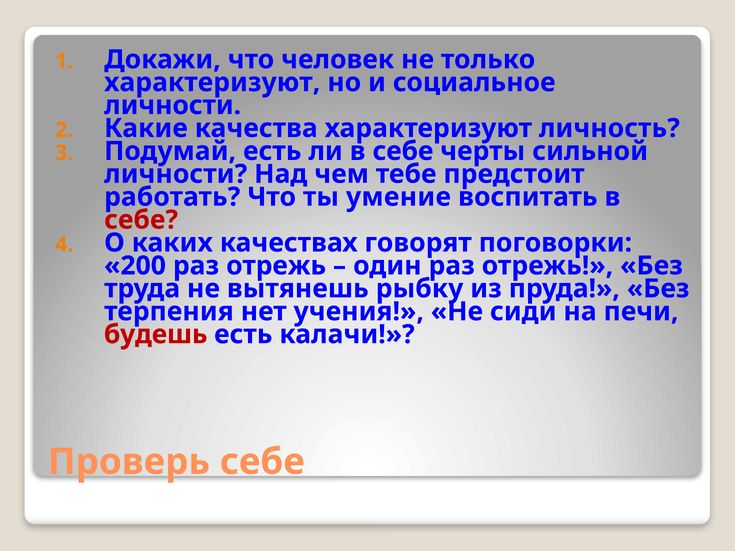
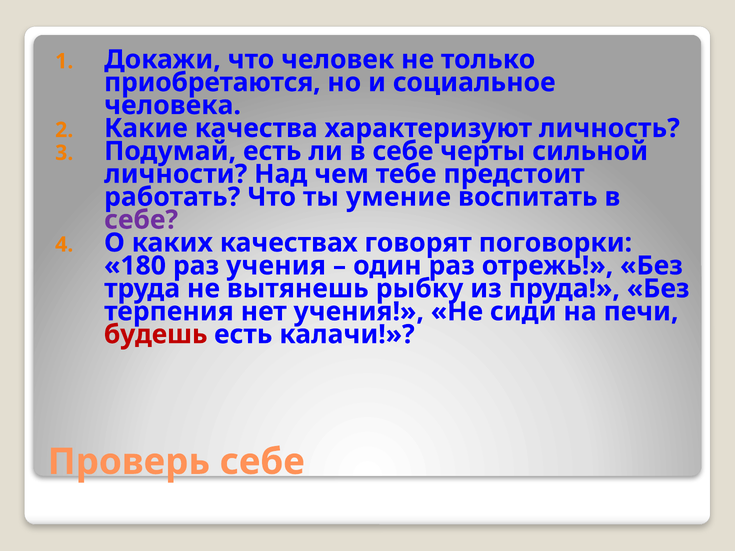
характеризуют at (212, 82): характеризуют -> приобретаются
личности at (173, 105): личности -> человека
себе at (141, 220) colour: red -> purple
200: 200 -> 180
отрежь at (276, 266): отрежь -> учения
